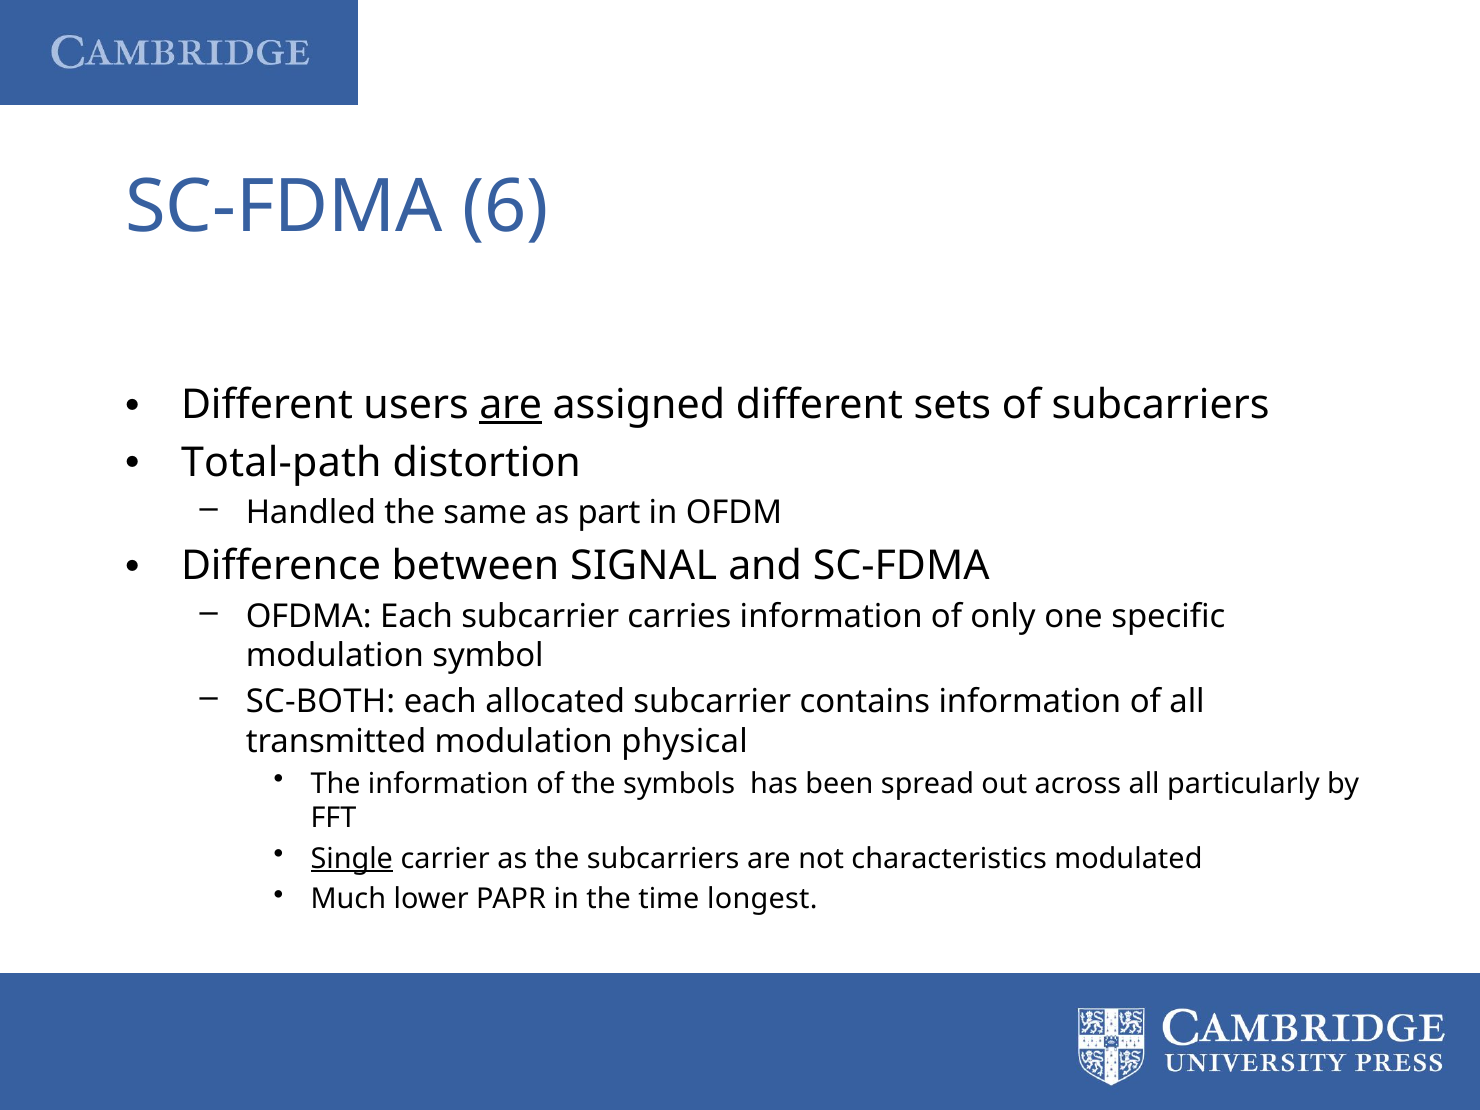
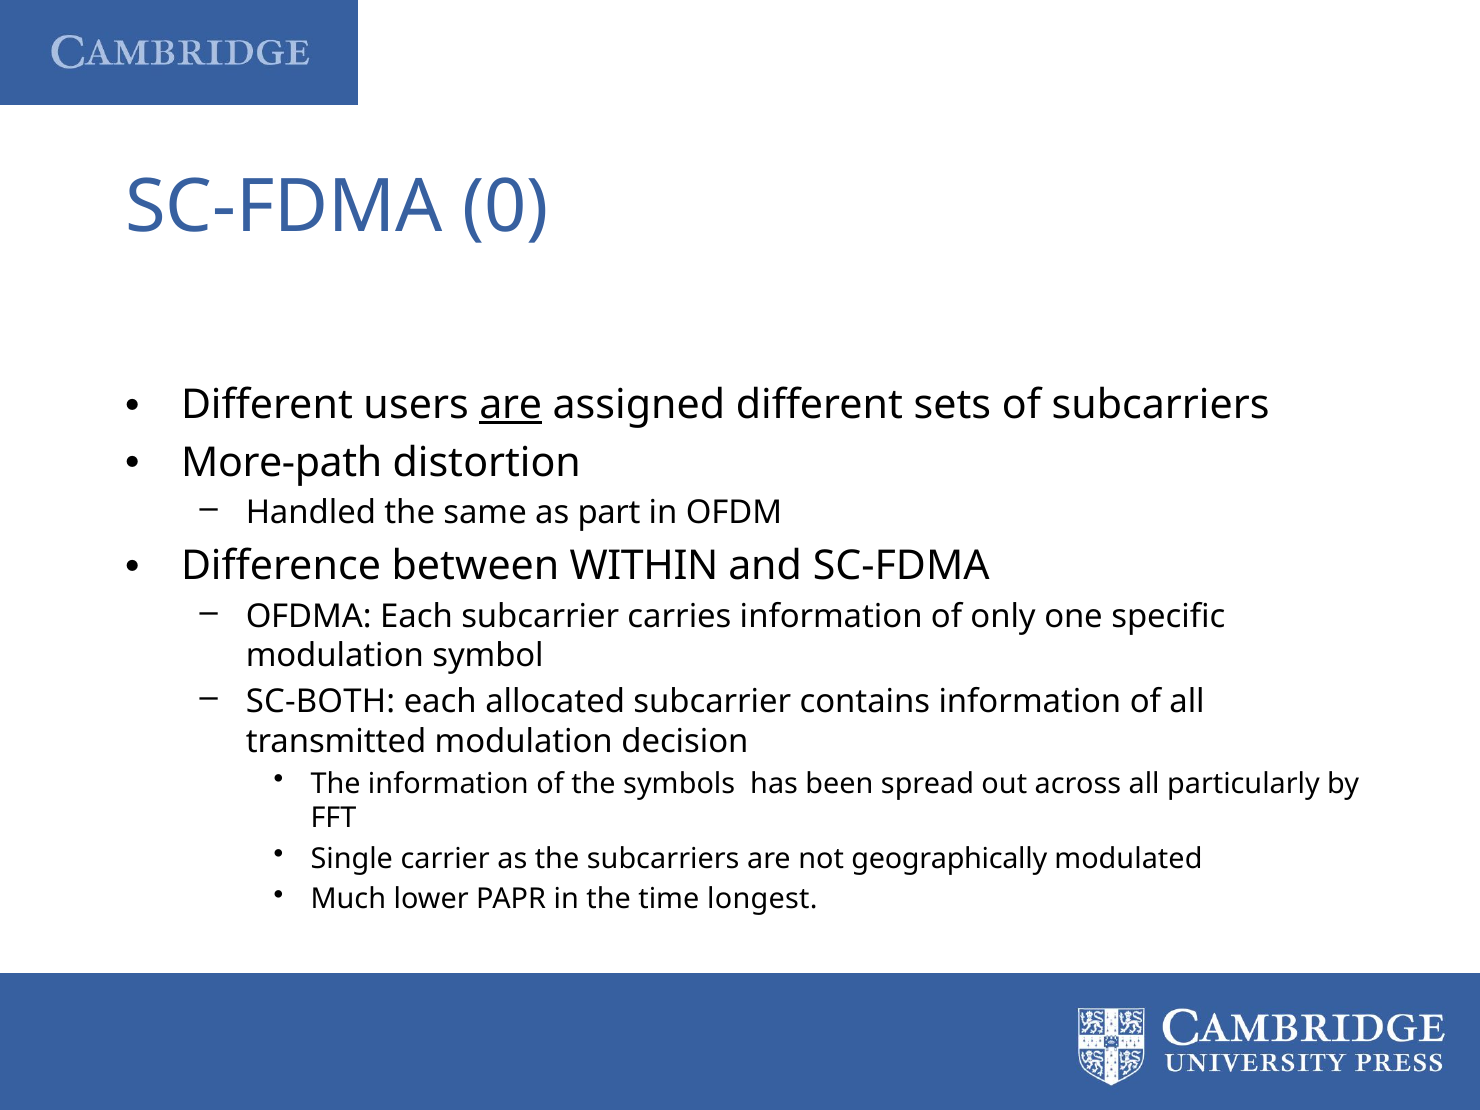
6: 6 -> 0
Total-path: Total-path -> More-path
SIGNAL: SIGNAL -> WITHIN
physical: physical -> decision
Single underline: present -> none
characteristics: characteristics -> geographically
